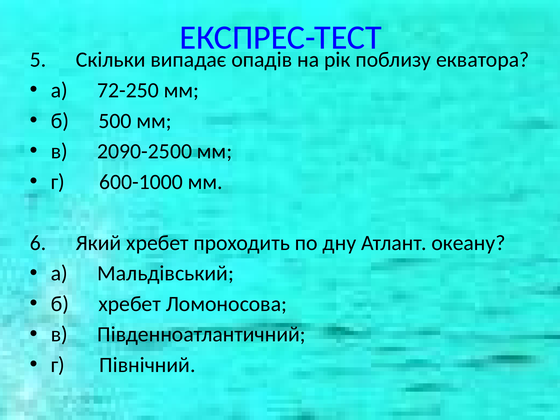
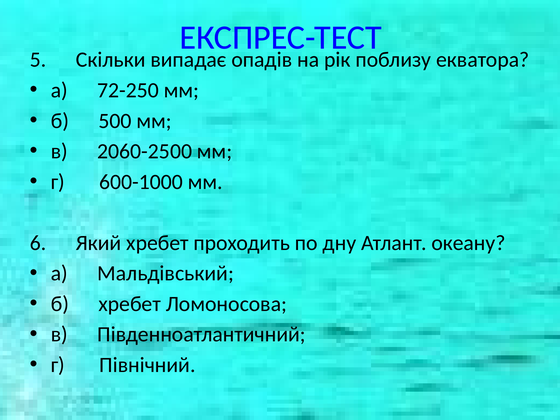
2090-2500: 2090-2500 -> 2060-2500
